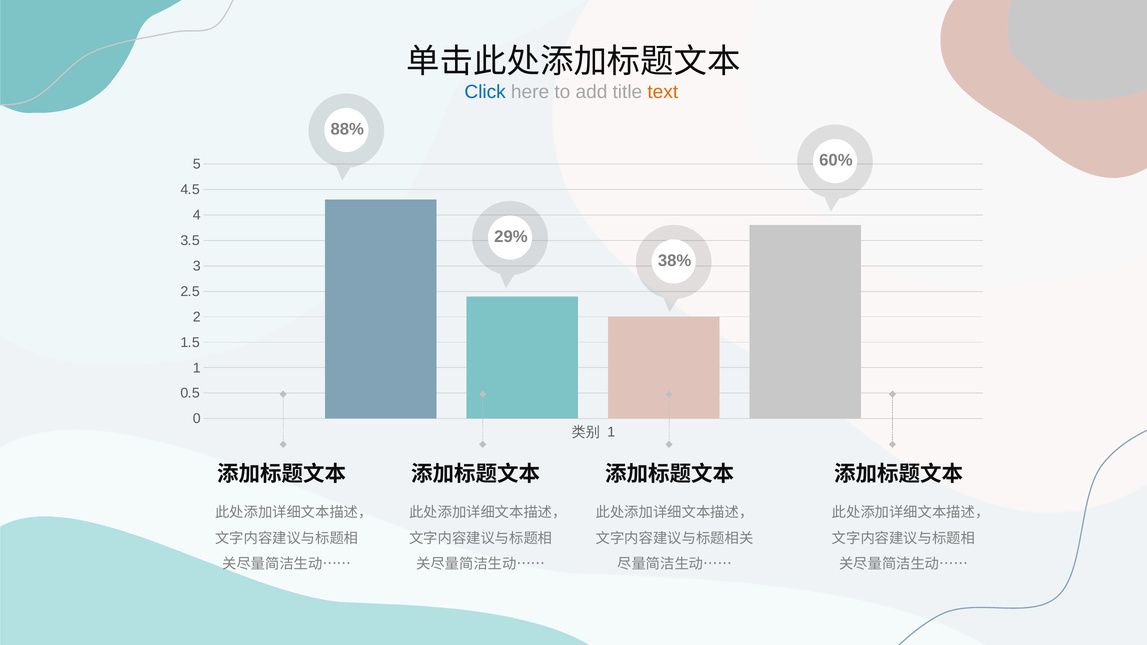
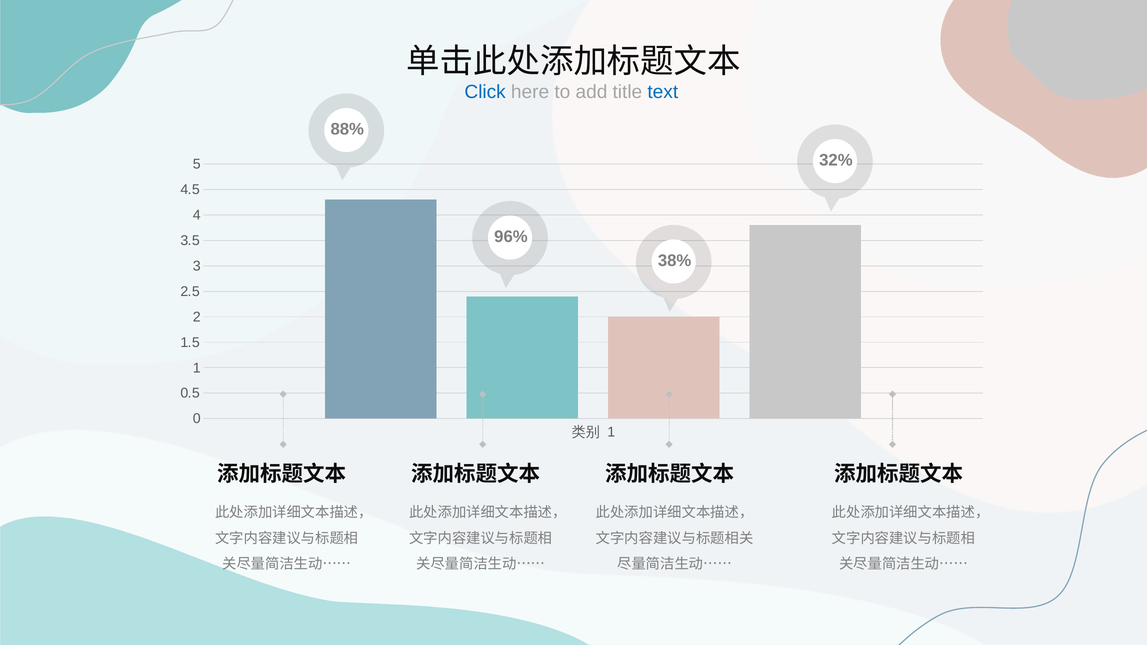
text colour: orange -> blue
60%: 60% -> 32%
29%: 29% -> 96%
